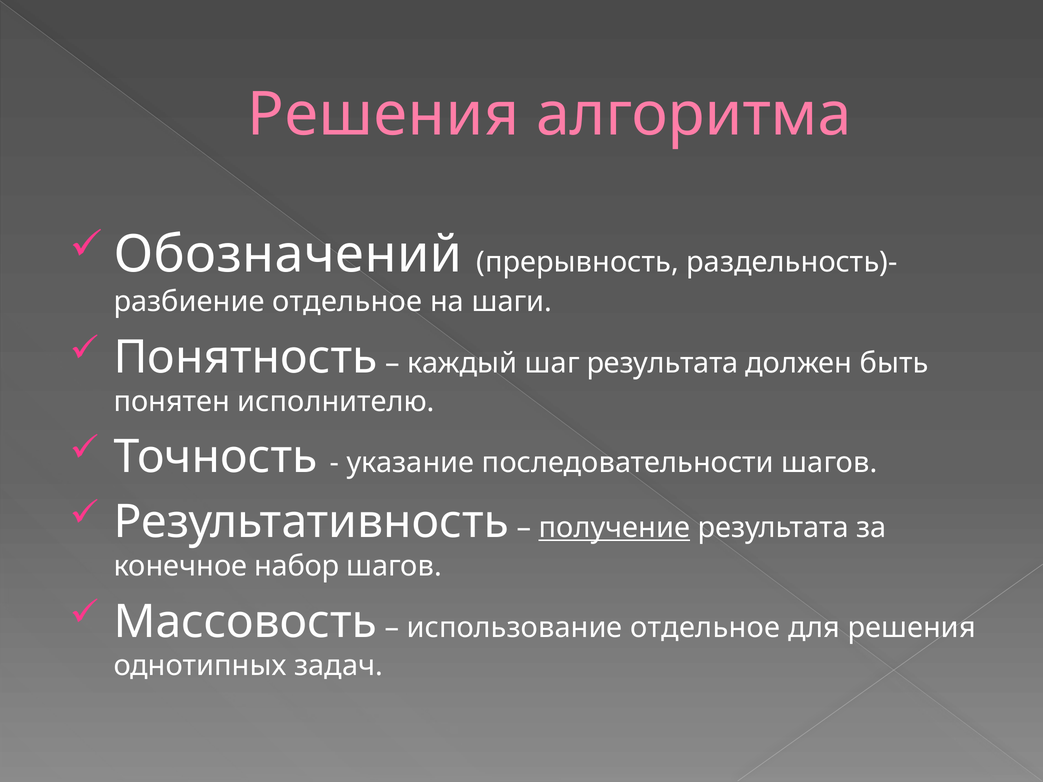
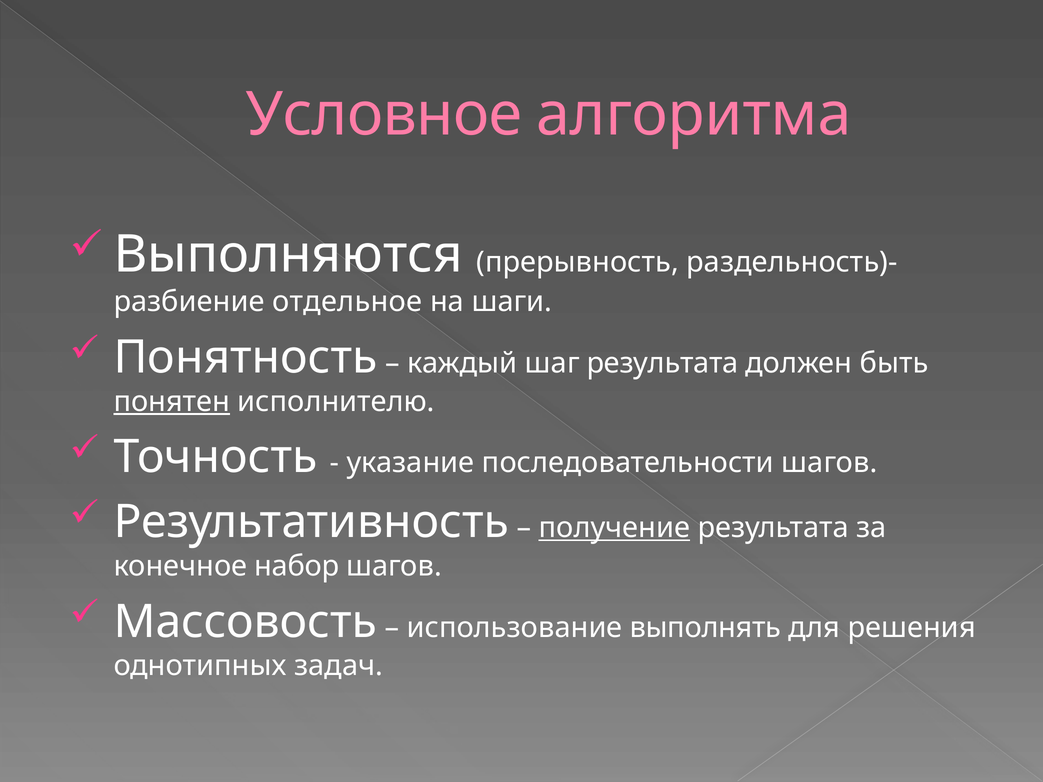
Решения at (383, 115): Решения -> Условное
Обозначений: Обозначений -> Выполняются
понятен underline: none -> present
использование отдельное: отдельное -> выполнять
